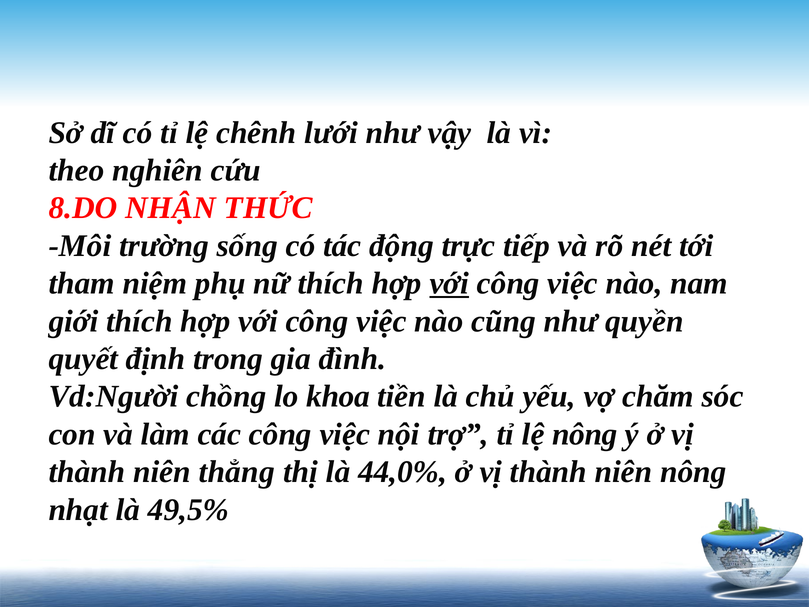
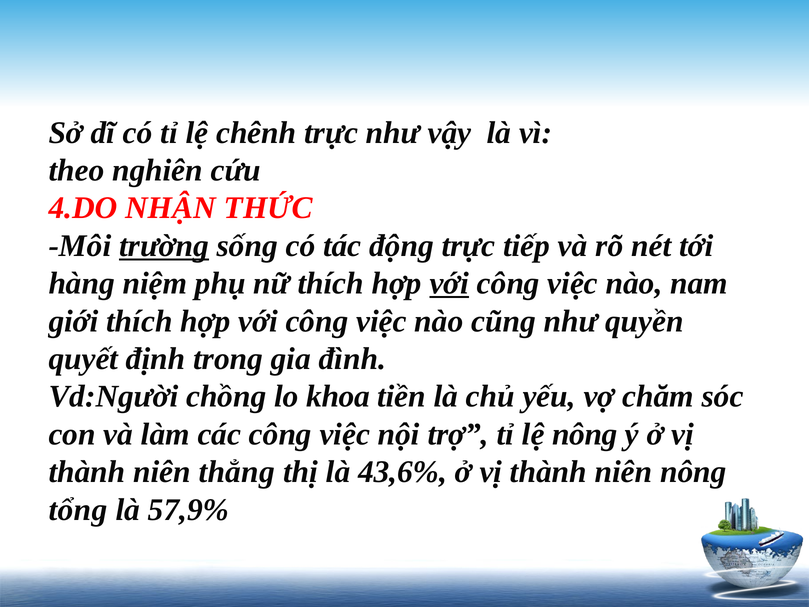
chênh lưới: lưới -> trực
8.DO: 8.DO -> 4.DO
trường underline: none -> present
tham: tham -> hàng
44,0%: 44,0% -> 43,6%
nhạt: nhạt -> tổng
49,5%: 49,5% -> 57,9%
